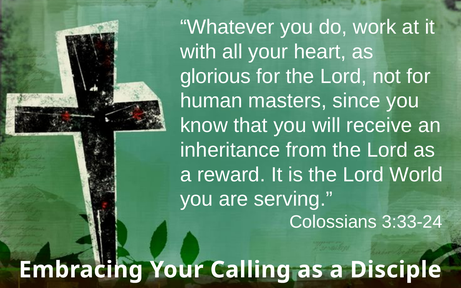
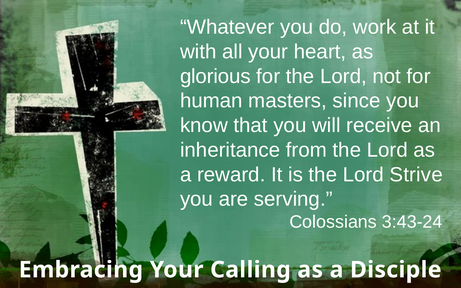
World: World -> Strive
3:33-24: 3:33-24 -> 3:43-24
